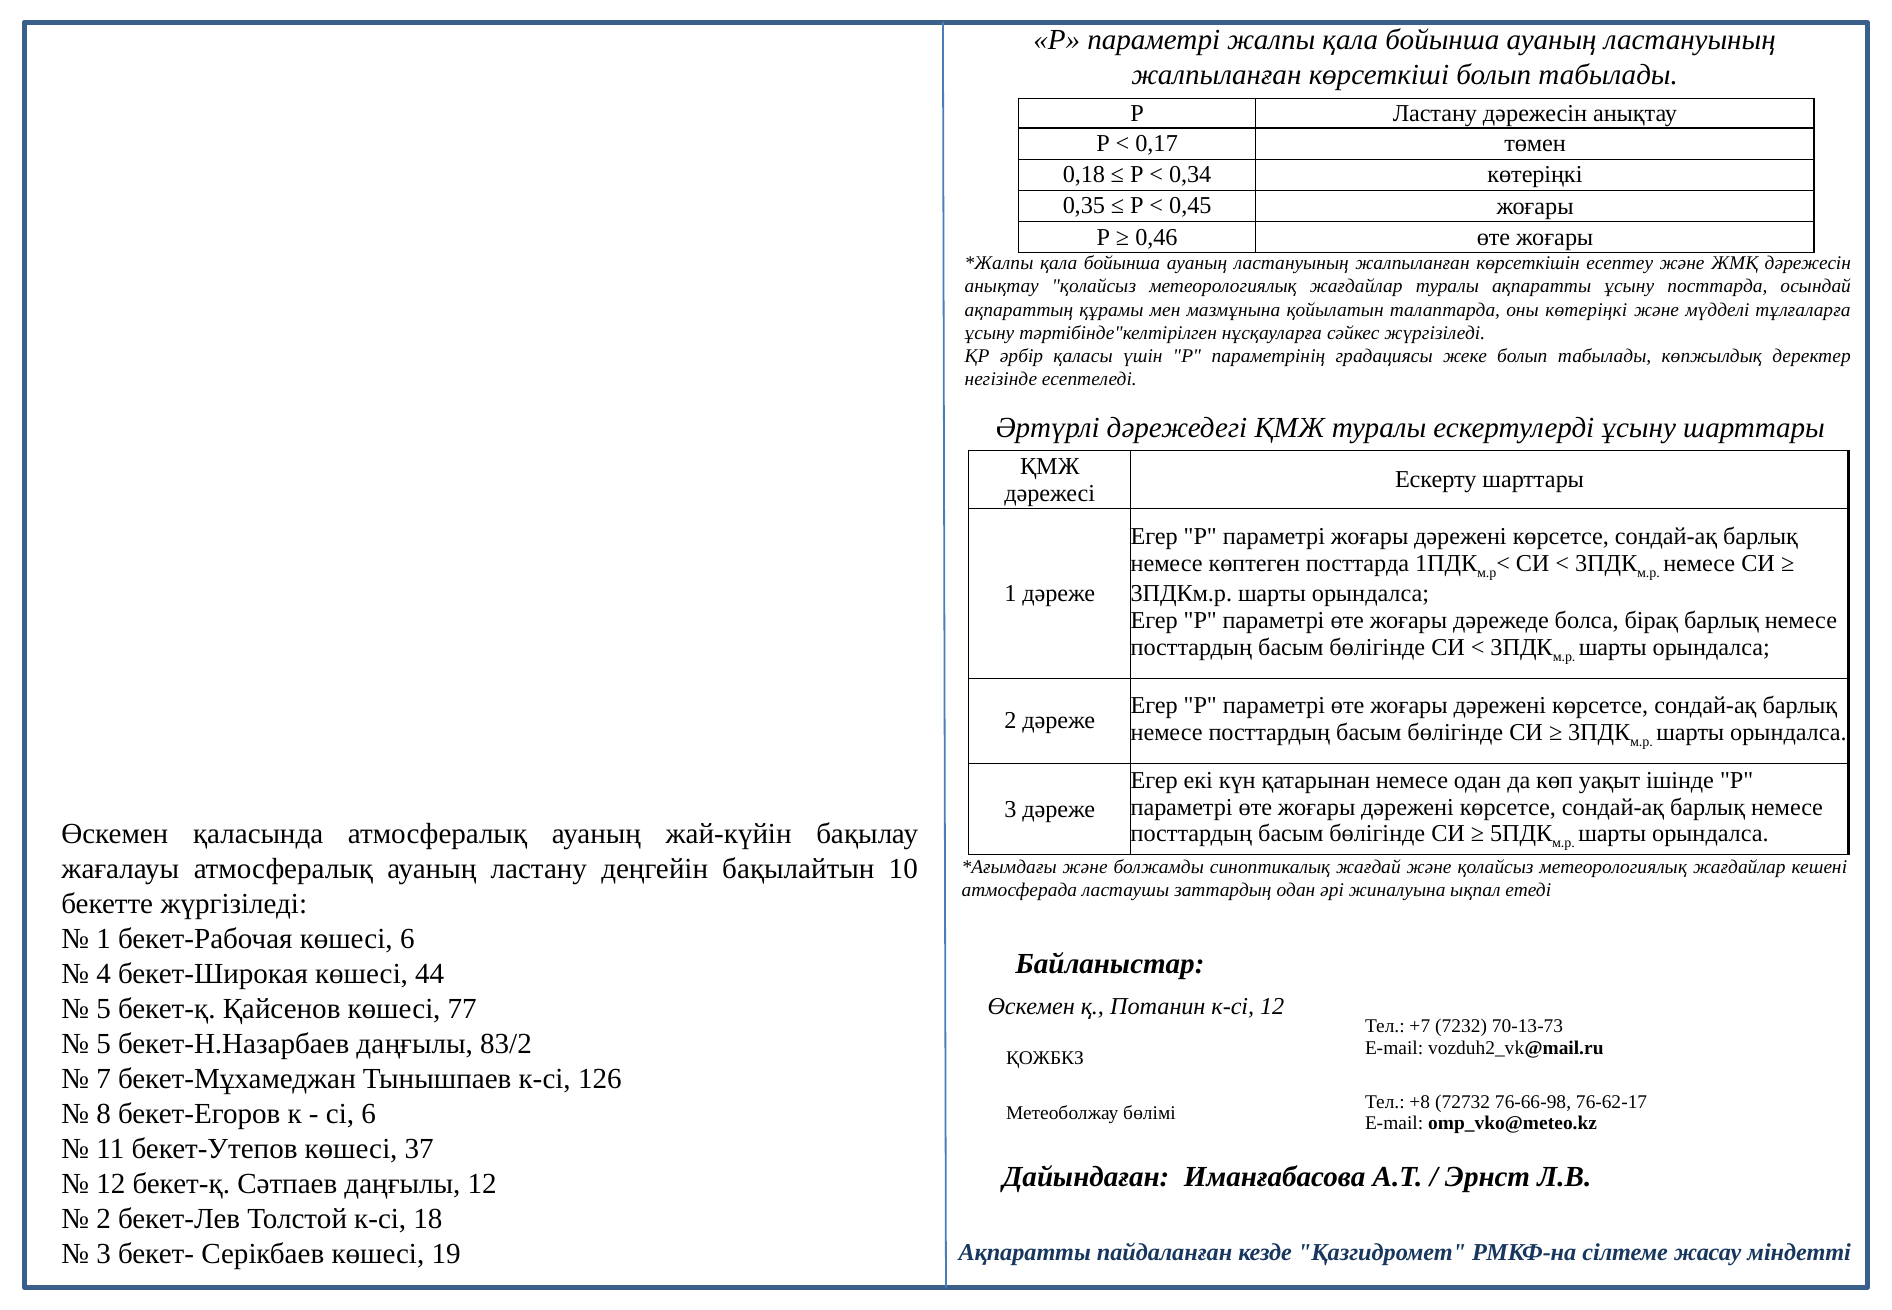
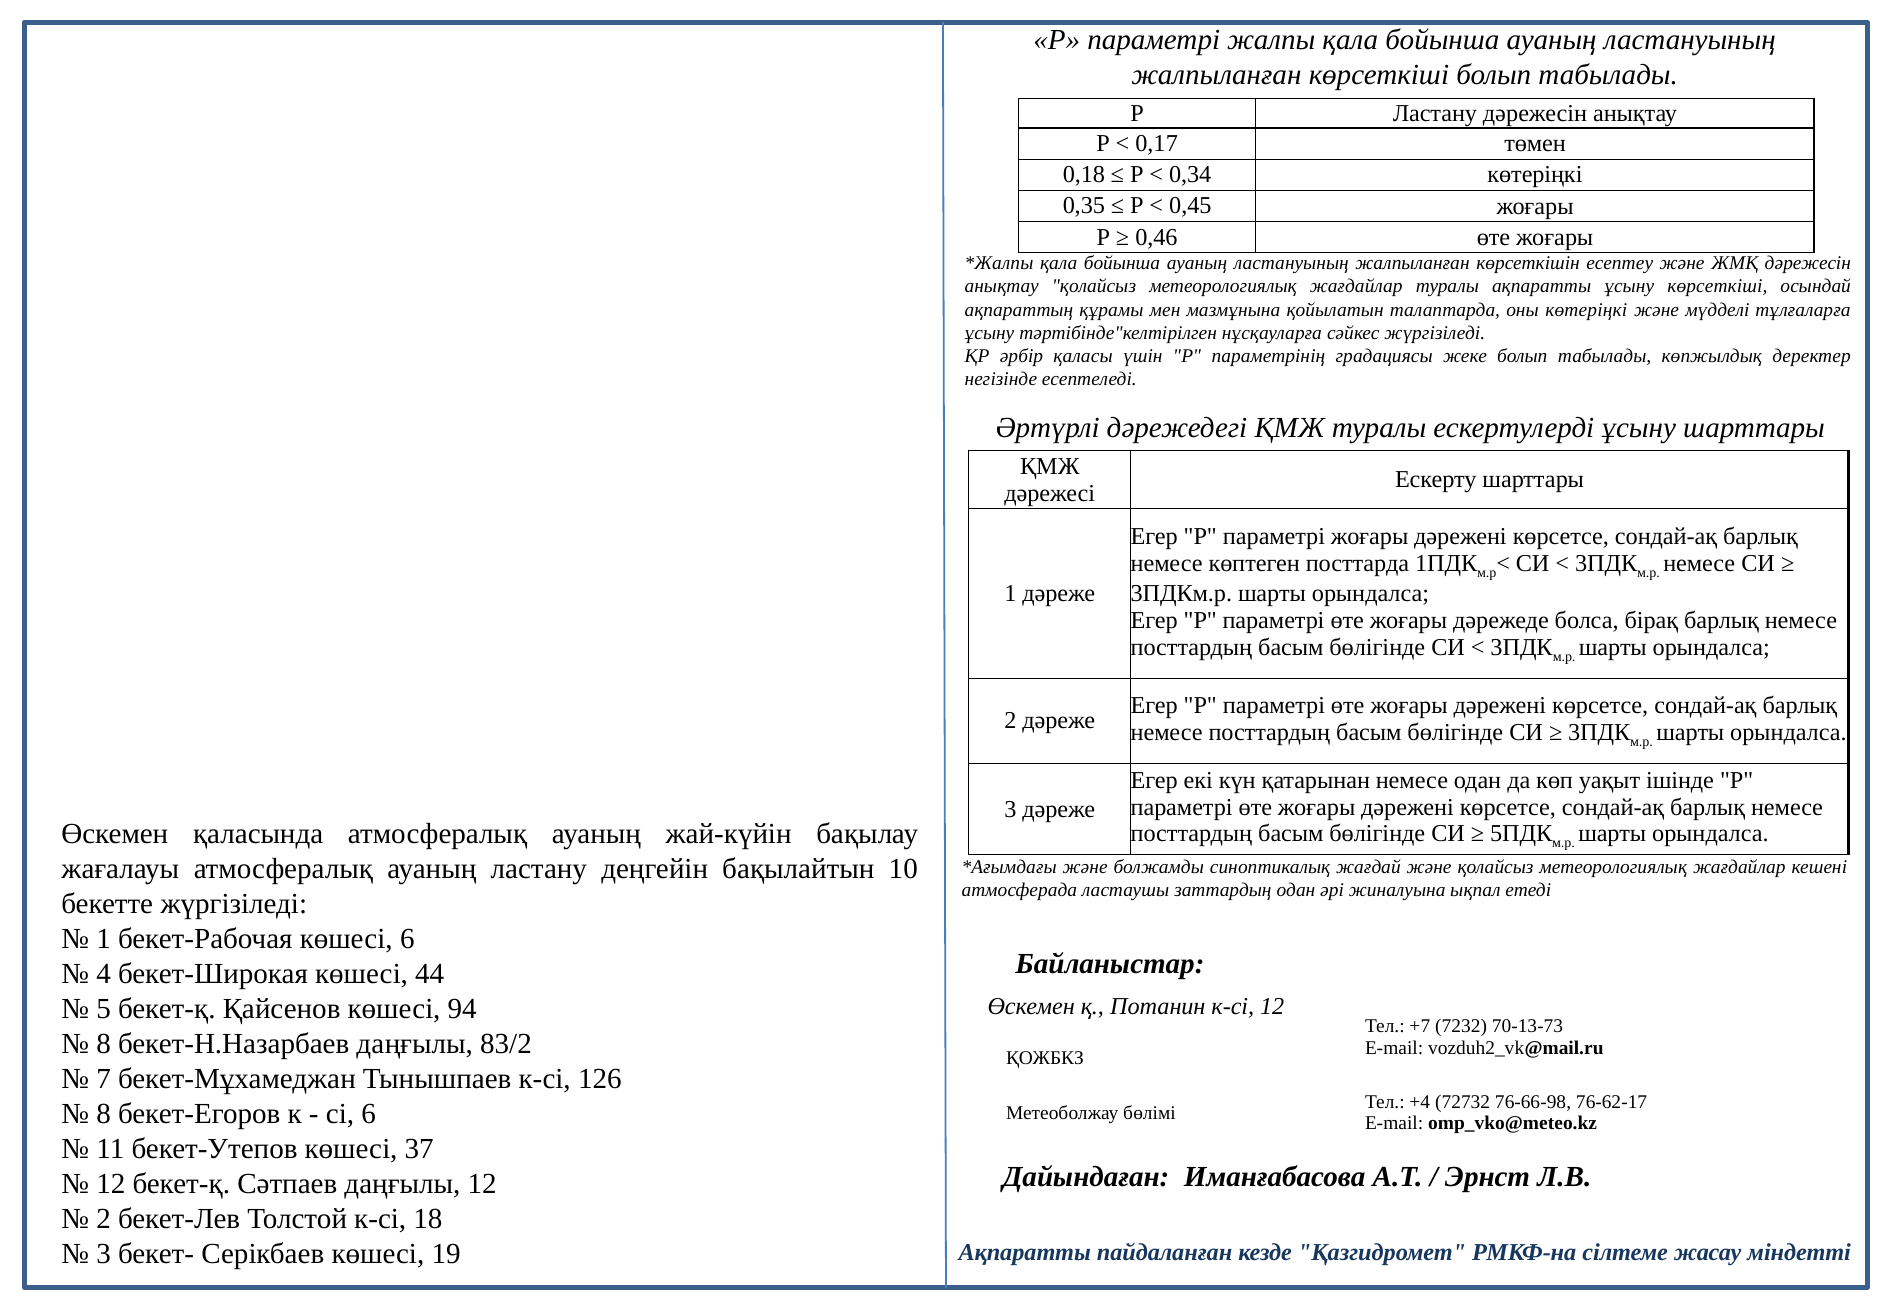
ұсыну посттарда: посттарда -> көрсеткіші
77: 77 -> 94
5 at (104, 1044): 5 -> 8
+8: +8 -> +4
